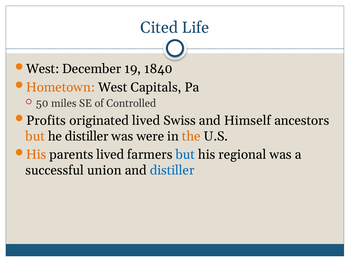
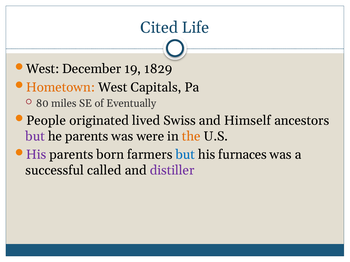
1840: 1840 -> 1829
50: 50 -> 80
Controlled: Controlled -> Eventually
Profits: Profits -> People
but at (35, 136) colour: orange -> purple
he distiller: distiller -> parents
His at (36, 155) colour: orange -> purple
parents lived: lived -> born
regional: regional -> furnaces
union: union -> called
distiller at (172, 171) colour: blue -> purple
